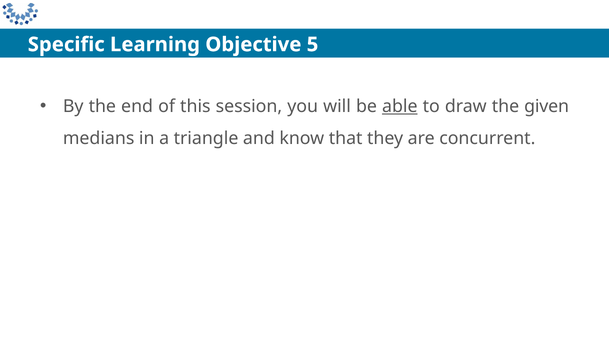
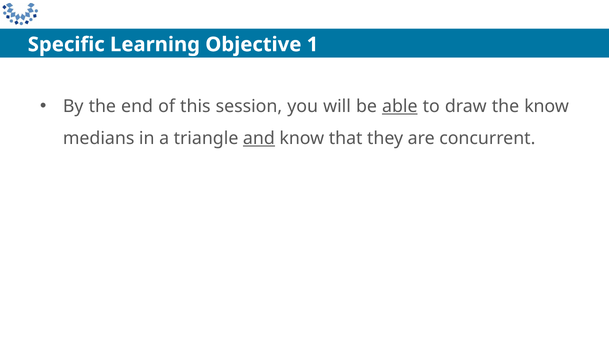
5: 5 -> 1
the given: given -> know
and underline: none -> present
